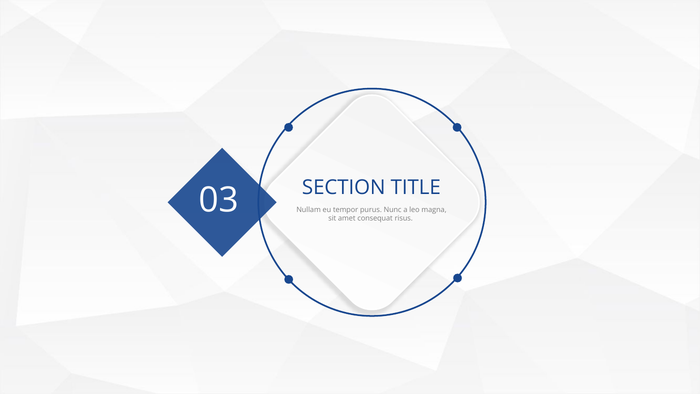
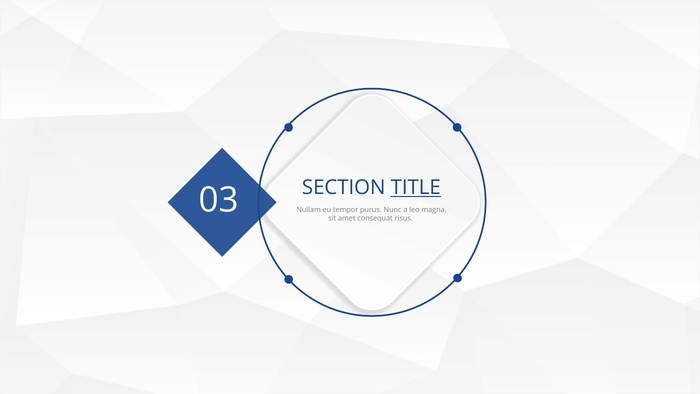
TITLE underline: none -> present
